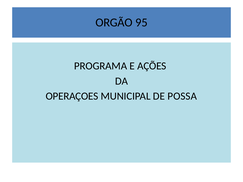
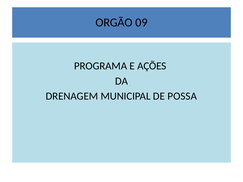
95: 95 -> 09
OPERAÇOES: OPERAÇOES -> DRENAGEM
